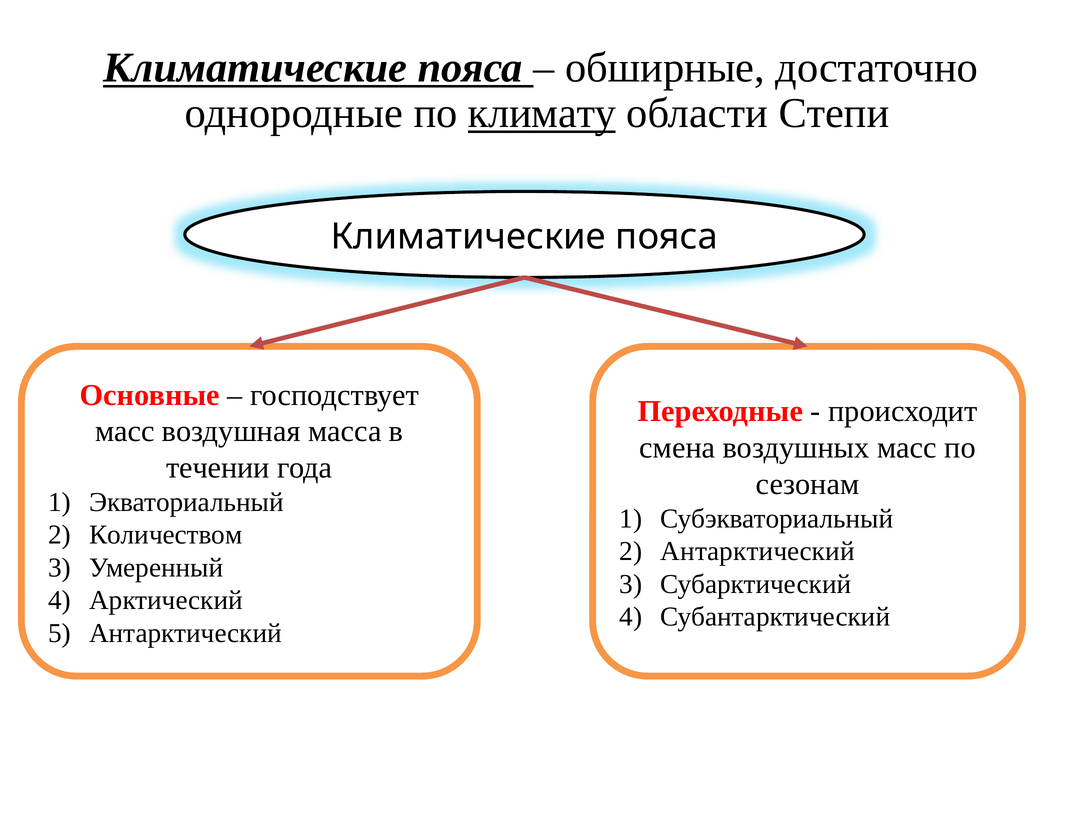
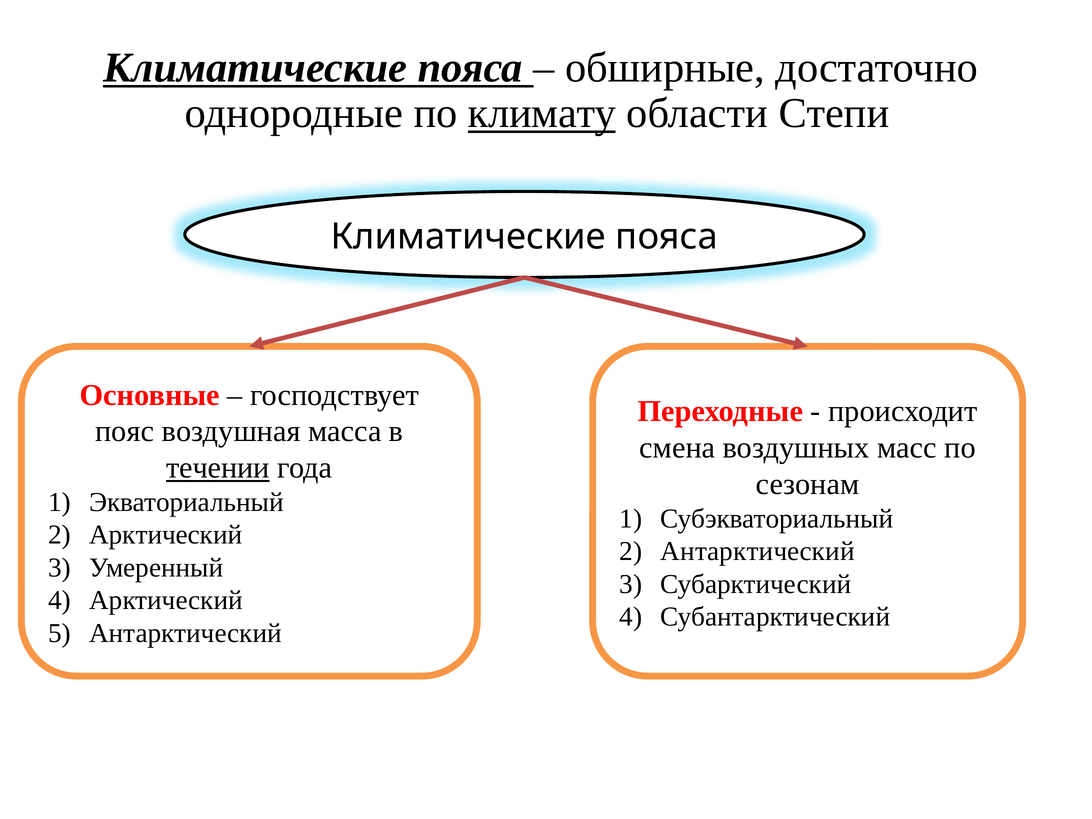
масс at (125, 431): масс -> пояс
течении underline: none -> present
Количеством at (166, 535): Количеством -> Арктический
